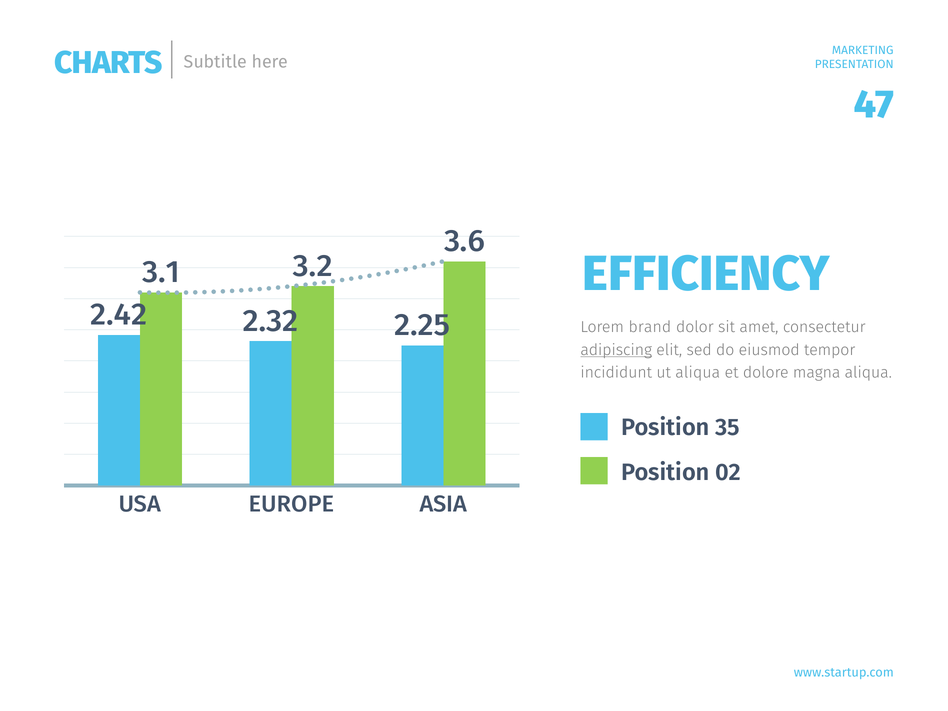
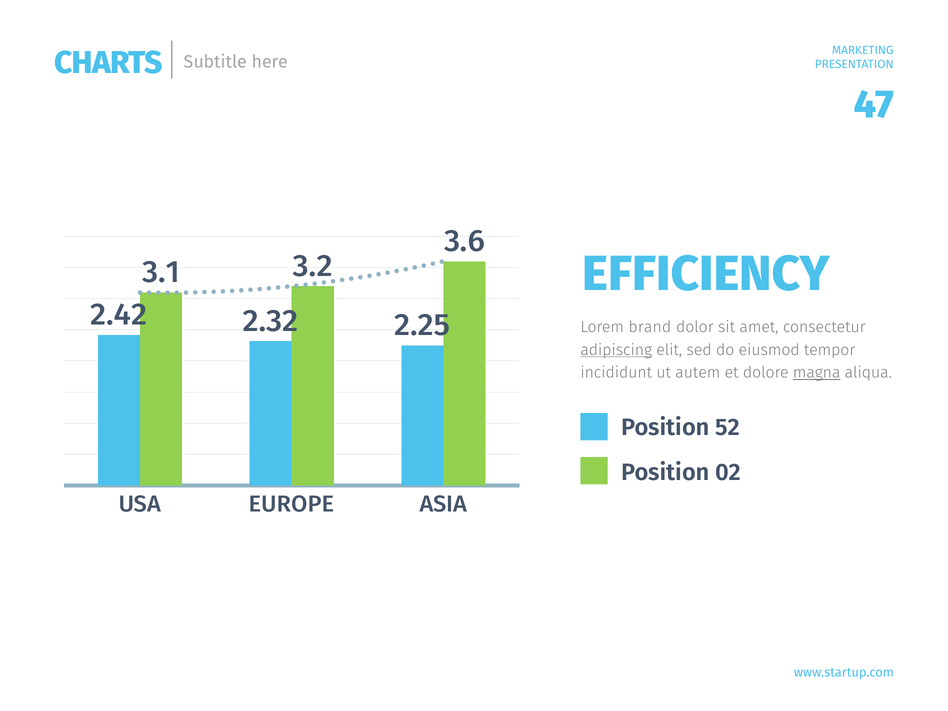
ut aliqua: aliqua -> autem
magna underline: none -> present
35: 35 -> 52
